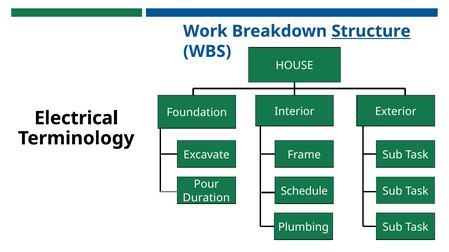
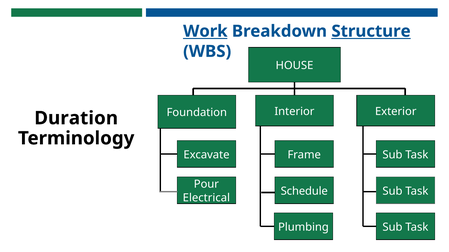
Work underline: none -> present
Electrical: Electrical -> Duration
Duration: Duration -> Electrical
